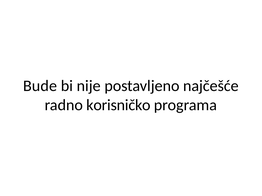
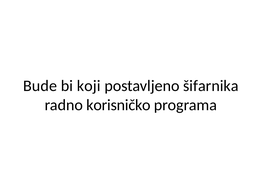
nije: nije -> koji
najčešće: najčešće -> šifarnika
